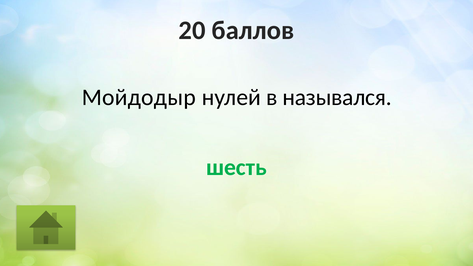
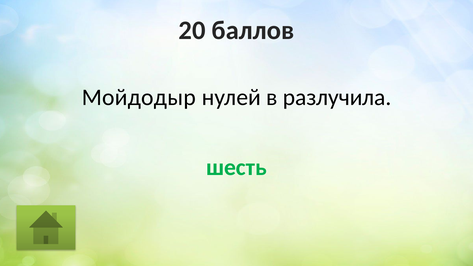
назывался: назывался -> разлучила
